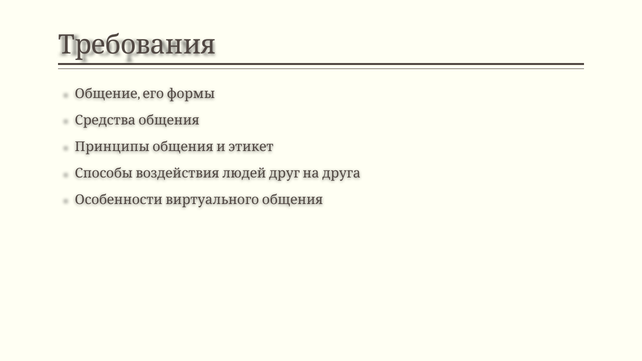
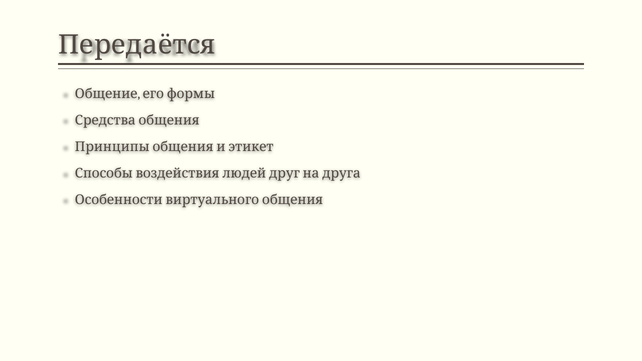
Требования: Требования -> Передаётся
